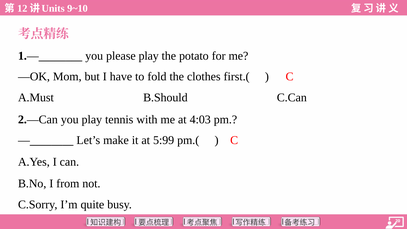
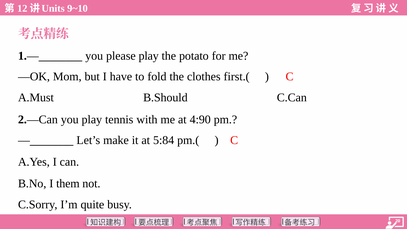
4:03: 4:03 -> 4:90
5:99: 5:99 -> 5:84
from: from -> them
